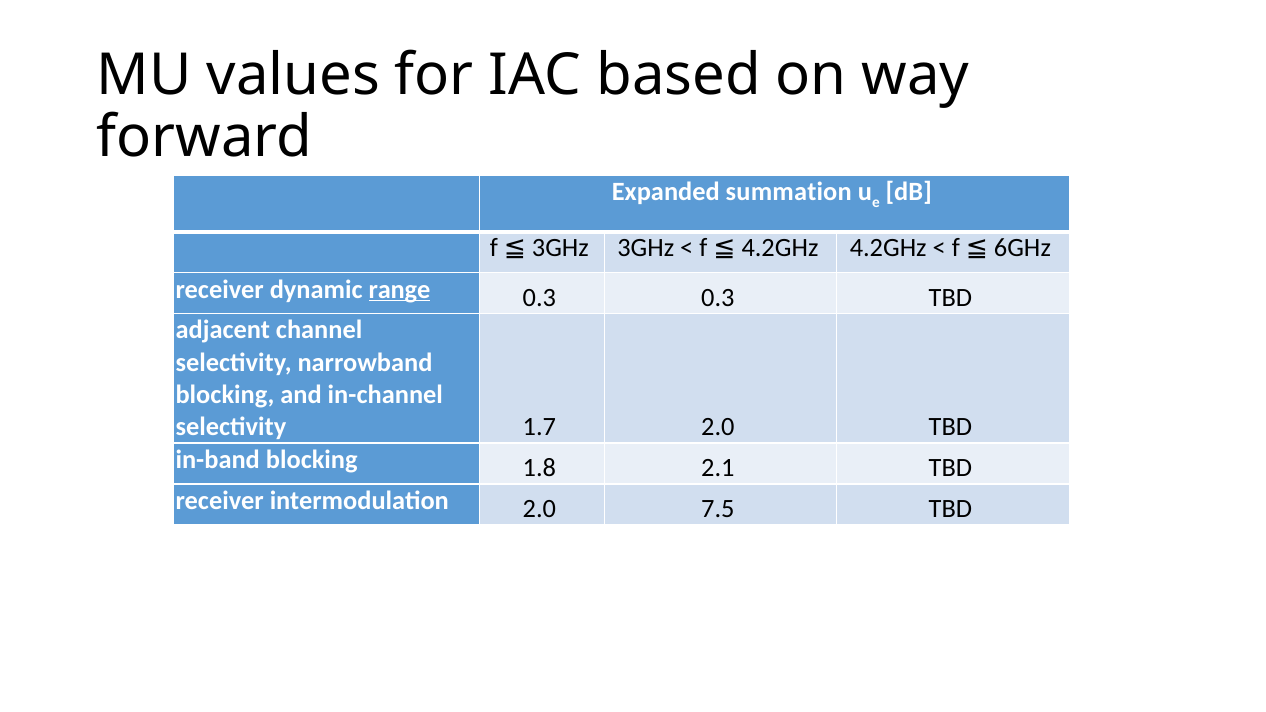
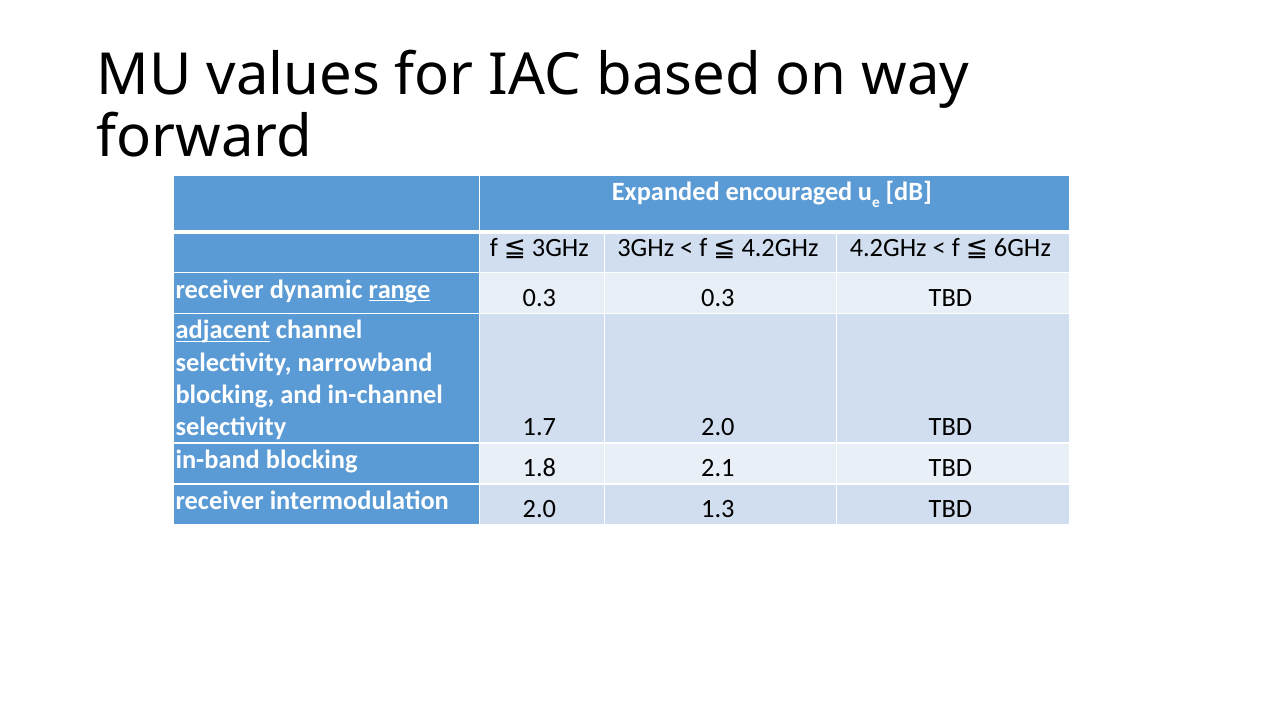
summation: summation -> encouraged
adjacent underline: none -> present
7.5: 7.5 -> 1.3
